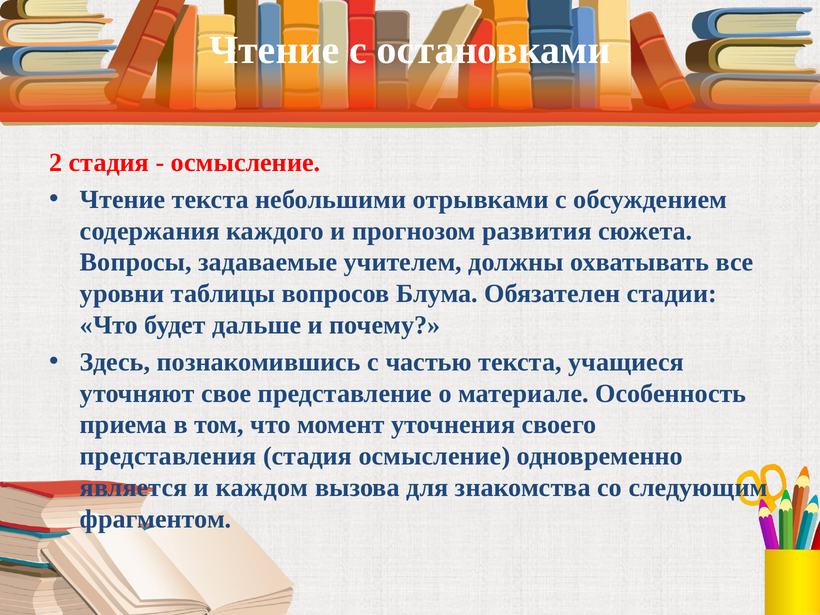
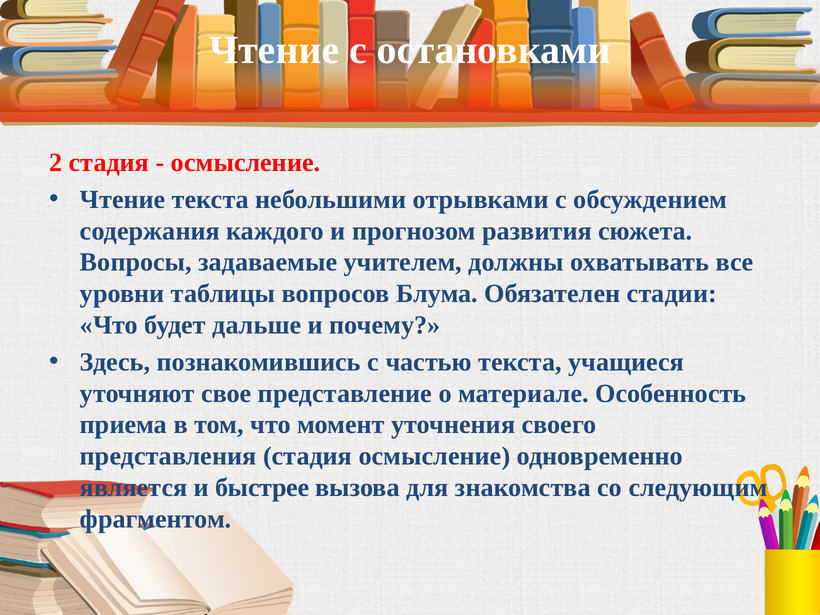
каждом: каждом -> быстрее
